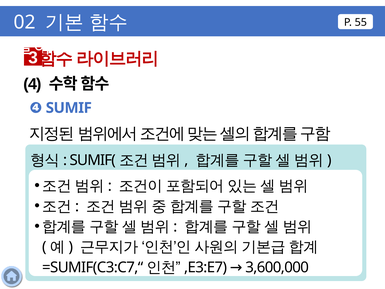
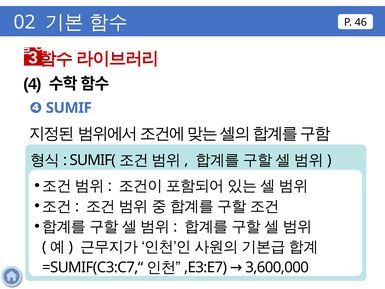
55: 55 -> 46
